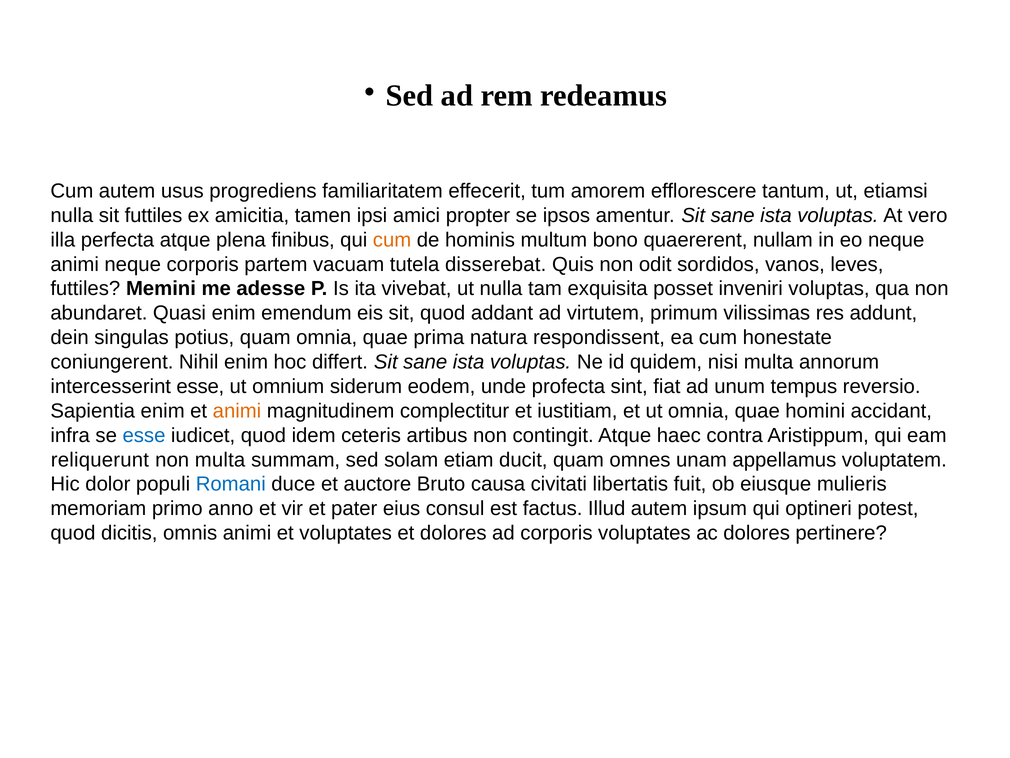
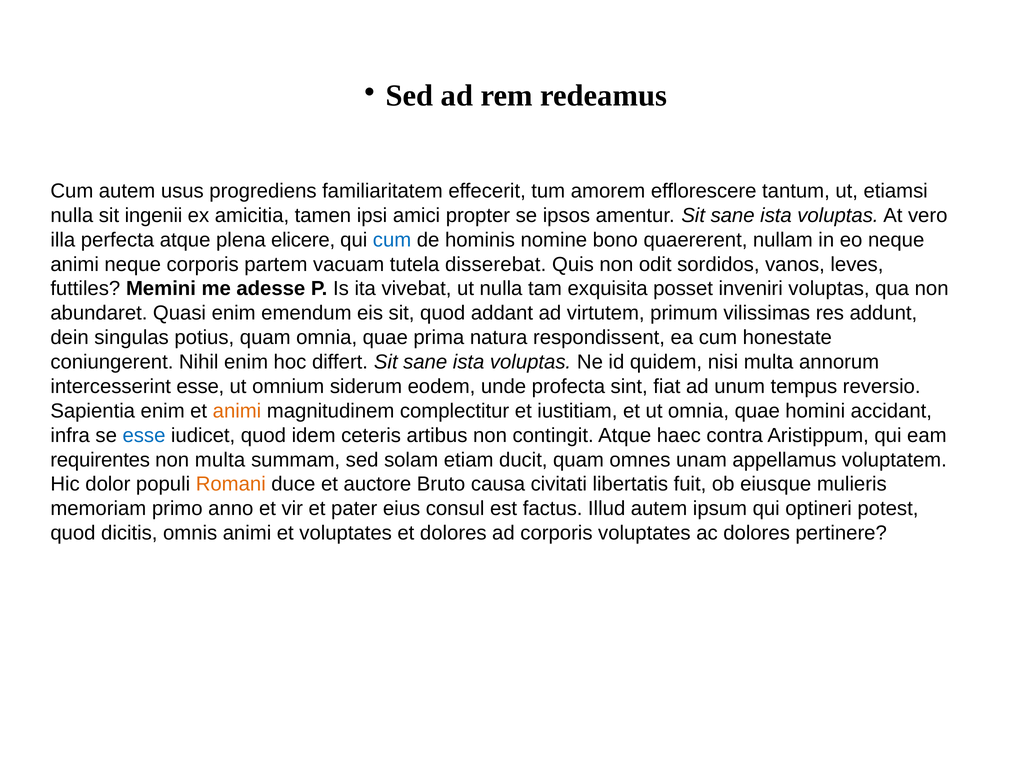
sit futtiles: futtiles -> ingenii
finibus: finibus -> elicere
cum at (392, 240) colour: orange -> blue
multum: multum -> nomine
reliquerunt: reliquerunt -> requirentes
Romani colour: blue -> orange
